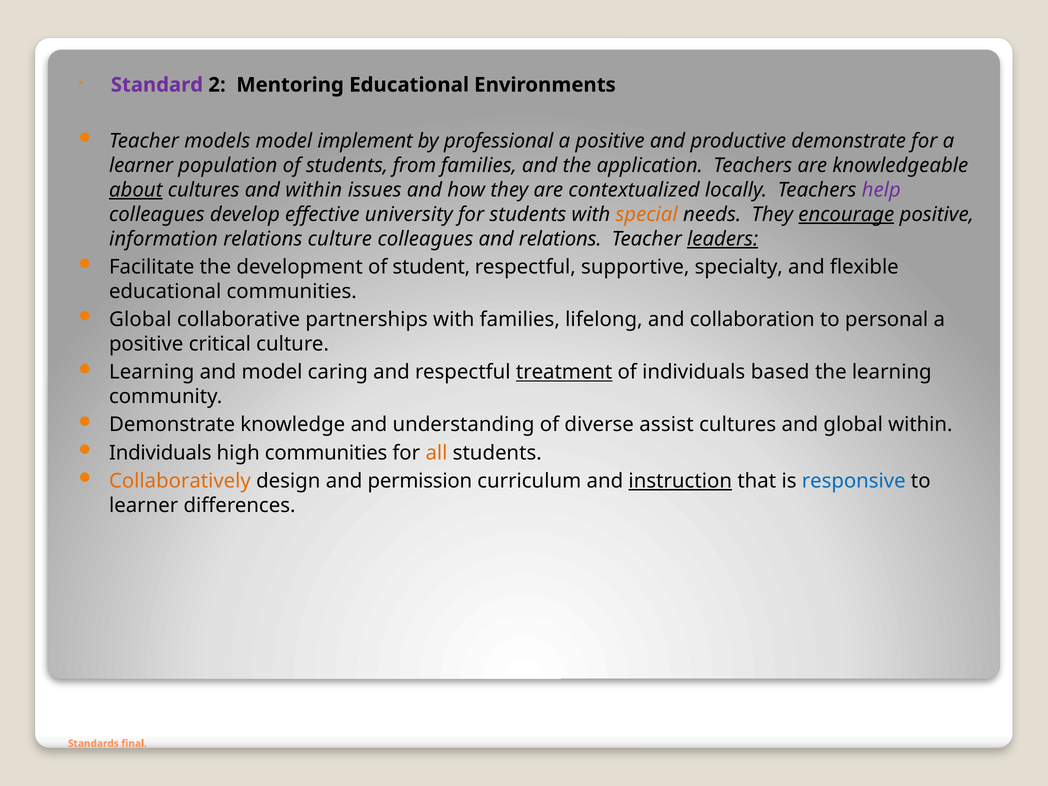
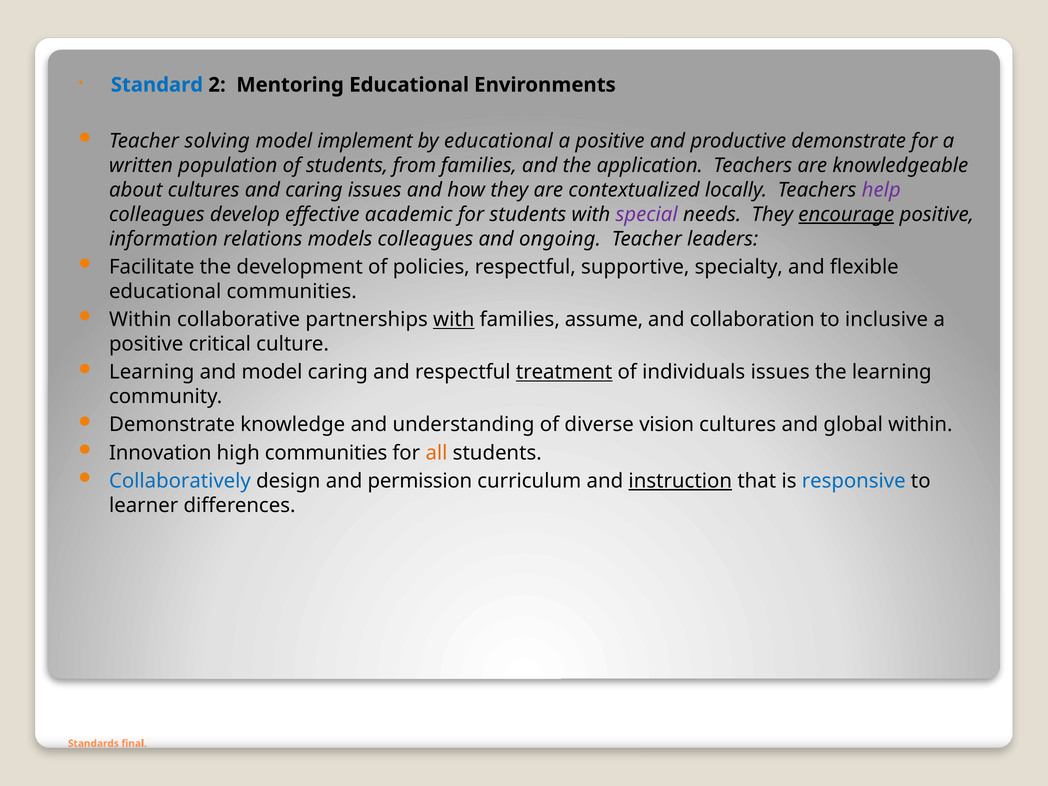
Standard colour: purple -> blue
models: models -> solving
by professional: professional -> educational
learner at (141, 166): learner -> written
about underline: present -> none
and within: within -> caring
university: university -> academic
special colour: orange -> purple
relations culture: culture -> models
and relations: relations -> ongoing
leaders underline: present -> none
student: student -> policies
Global at (140, 320): Global -> Within
with at (454, 320) underline: none -> present
lifelong: lifelong -> assume
personal: personal -> inclusive
individuals based: based -> issues
assist: assist -> vision
Individuals at (160, 453): Individuals -> Innovation
Collaboratively colour: orange -> blue
